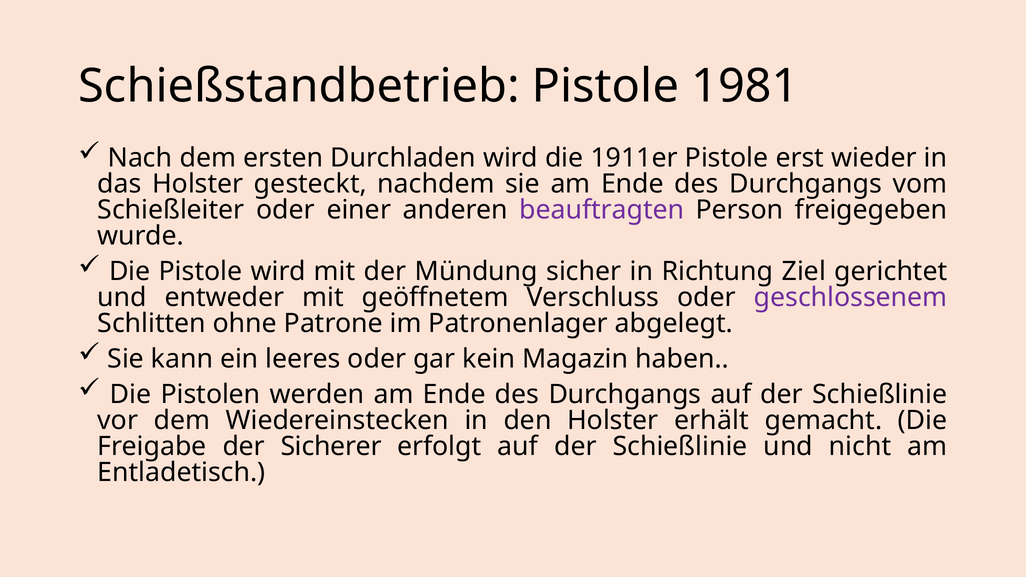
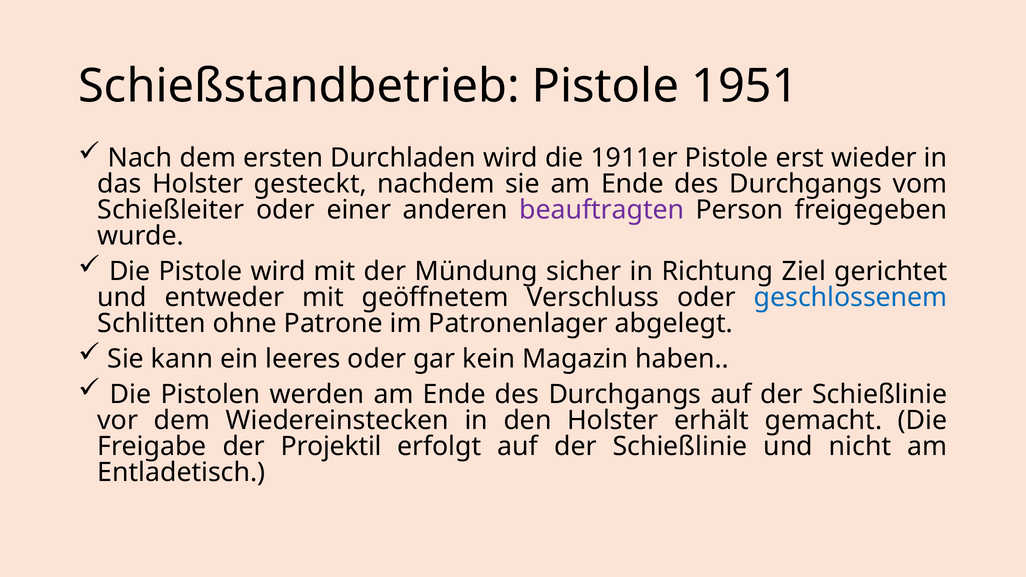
1981: 1981 -> 1951
geschlossenem colour: purple -> blue
Sicherer: Sicherer -> Projektil
